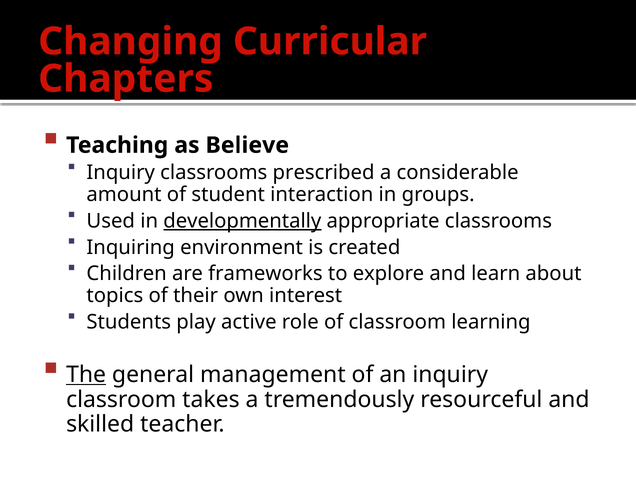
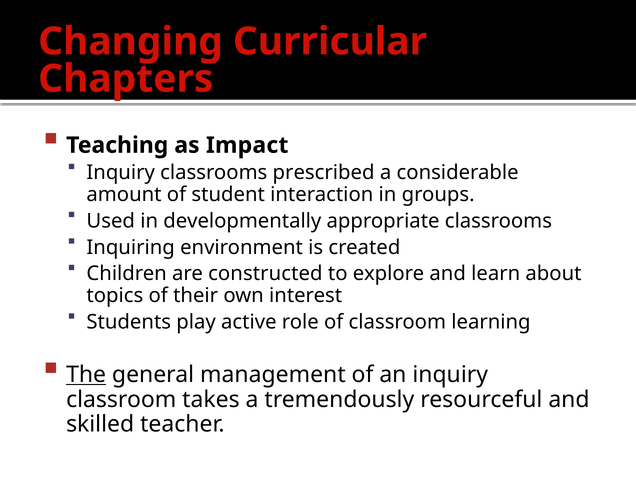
Believe: Believe -> Impact
developmentally underline: present -> none
frameworks: frameworks -> constructed
